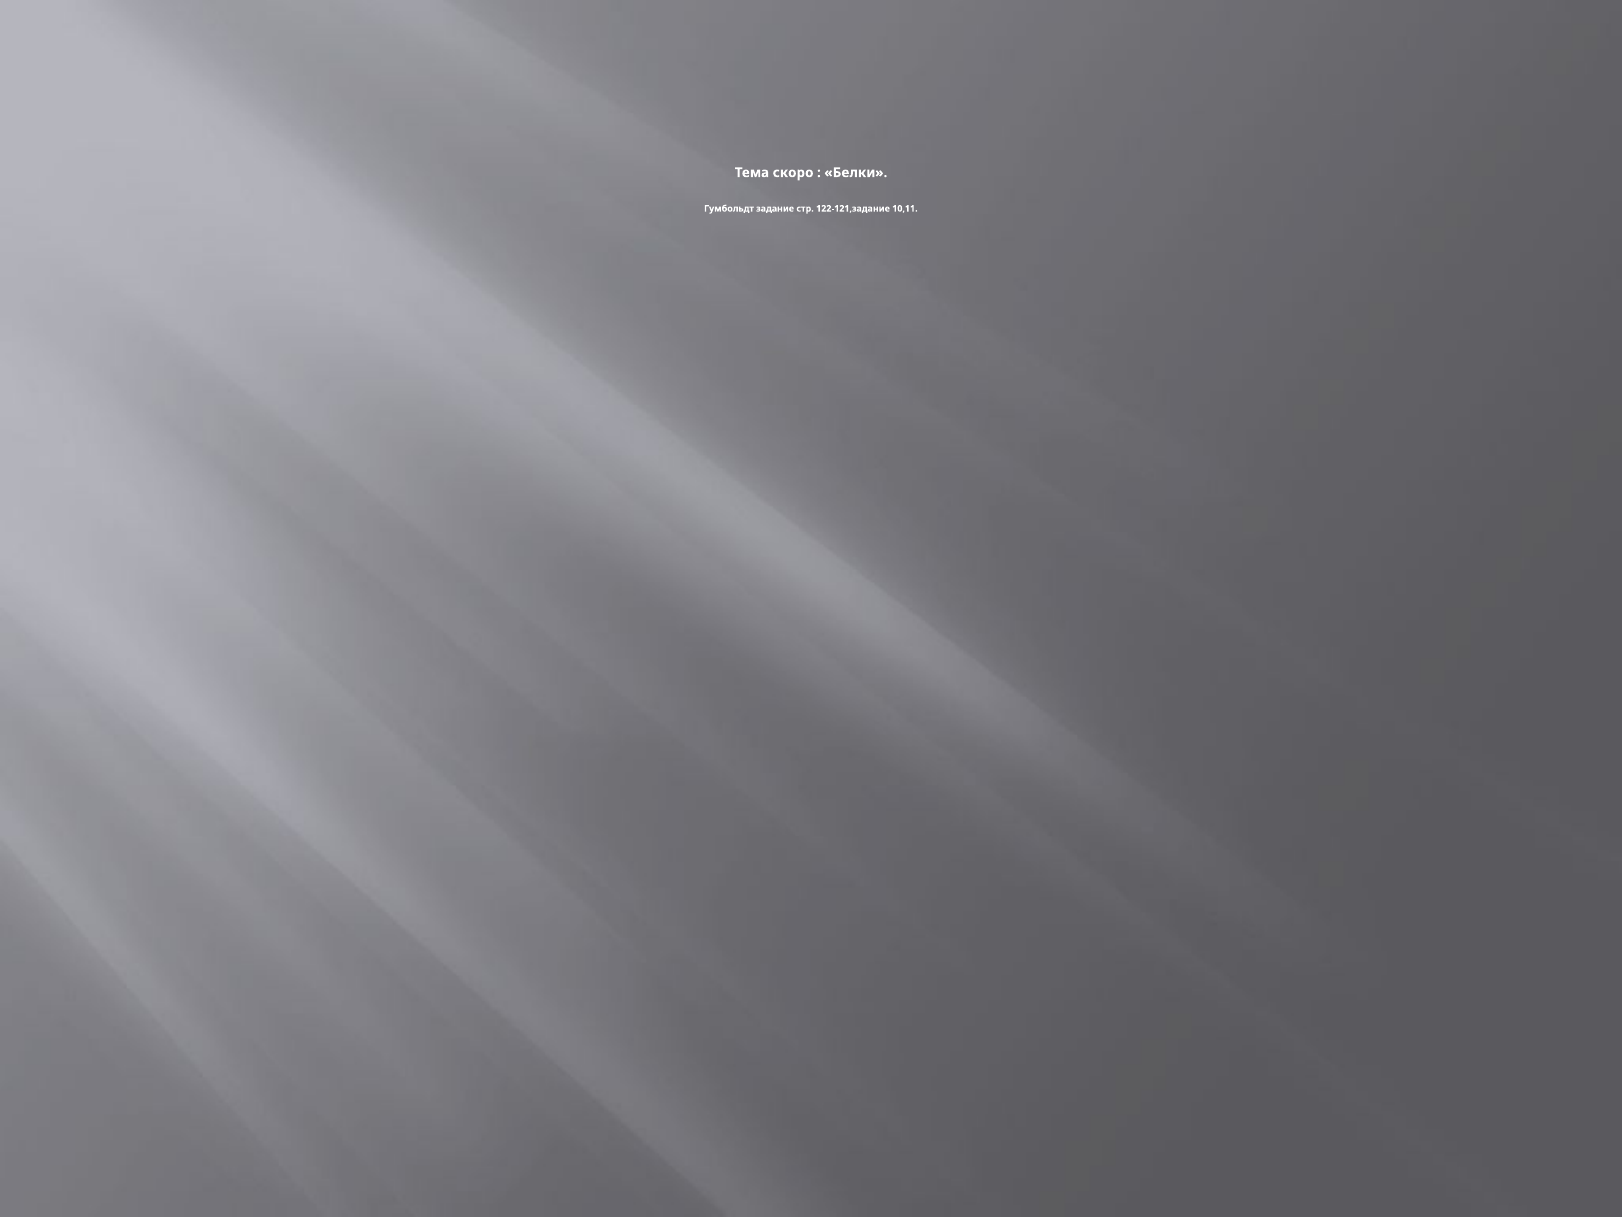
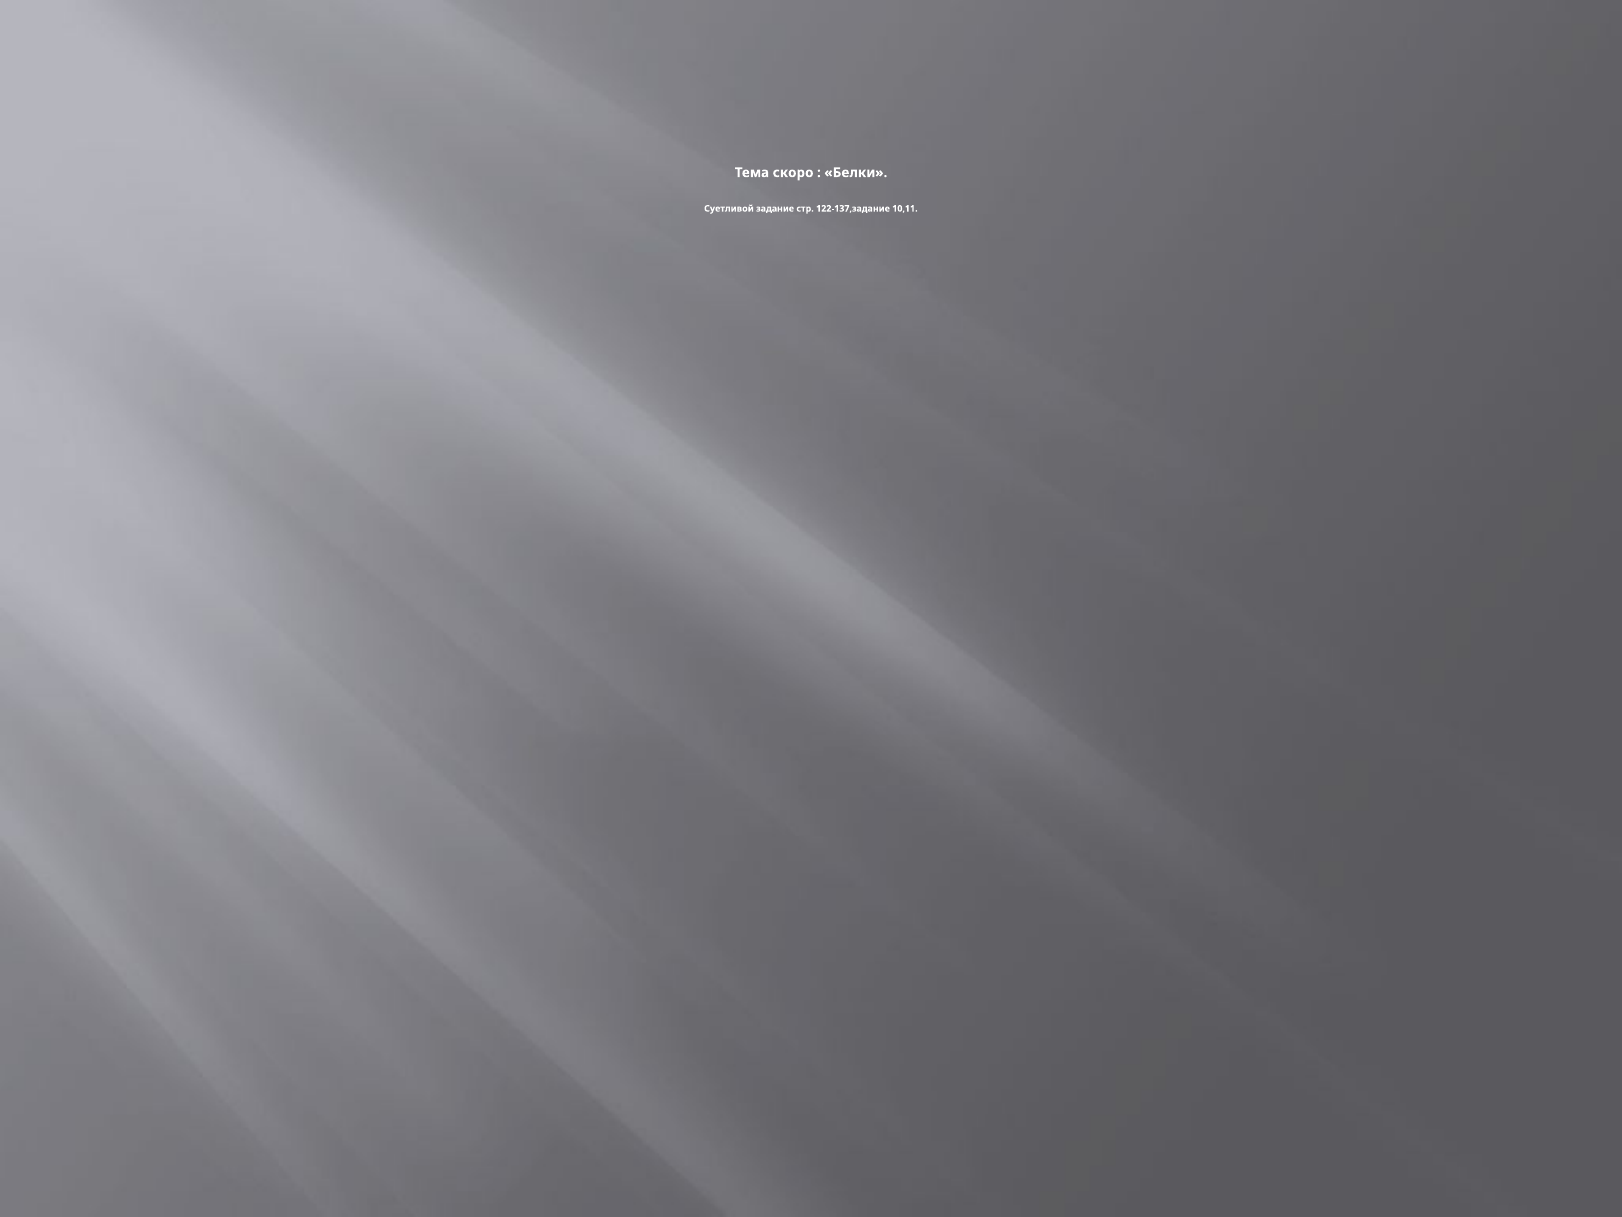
Гумбольдт: Гумбольдт -> Суетливой
122-121,задание: 122-121,задание -> 122-137,задание
